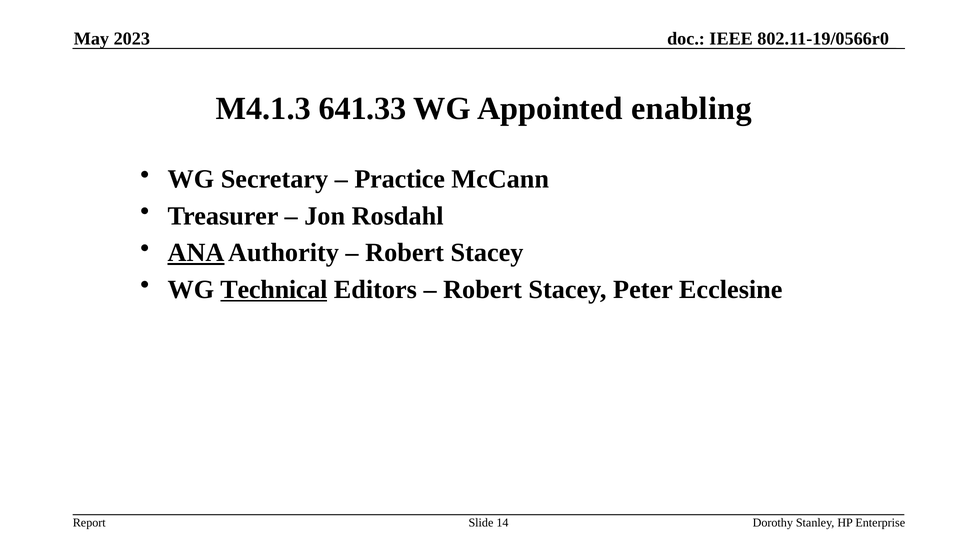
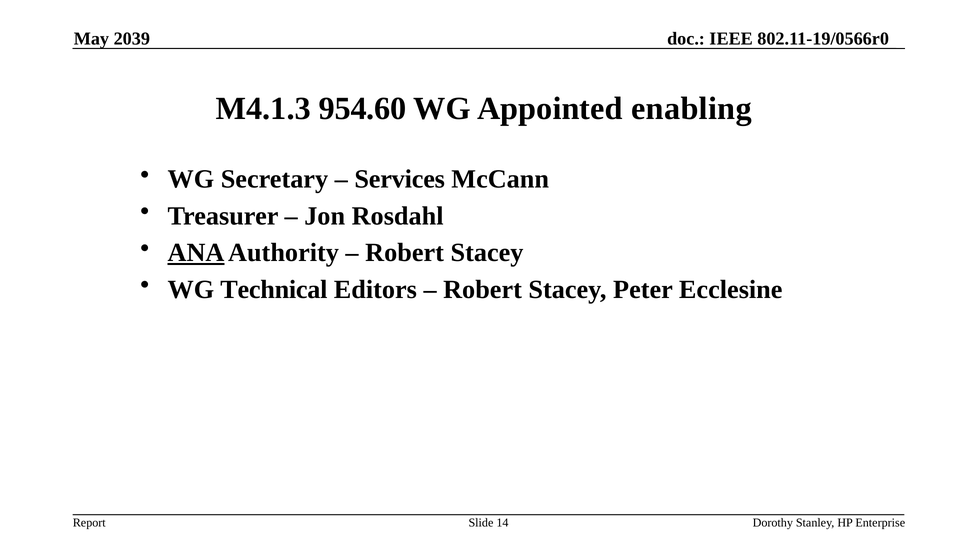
2023: 2023 -> 2039
641.33: 641.33 -> 954.60
Practice: Practice -> Services
Technical underline: present -> none
